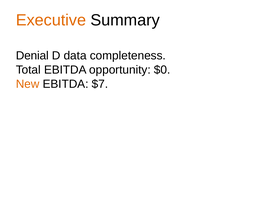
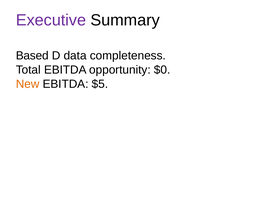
Executive colour: orange -> purple
Denial: Denial -> Based
$7: $7 -> $5
